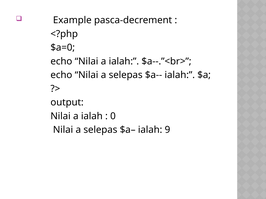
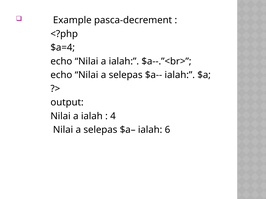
$a=0: $a=0 -> $a=4
0: 0 -> 4
9: 9 -> 6
